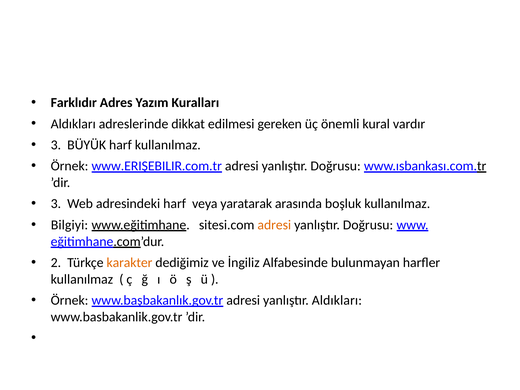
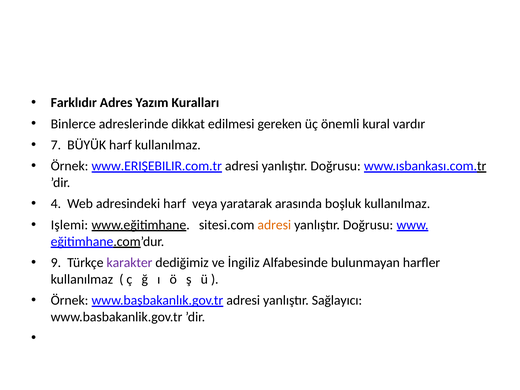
Aldıkları at (73, 124): Aldıkları -> Binlerce
3 at (56, 145): 3 -> 7
3 at (56, 204): 3 -> 4
Bilgiyi: Bilgiyi -> Işlemi
2: 2 -> 9
karakter colour: orange -> purple
yanlıştır Aldıkları: Aldıkları -> Sağlayıcı
